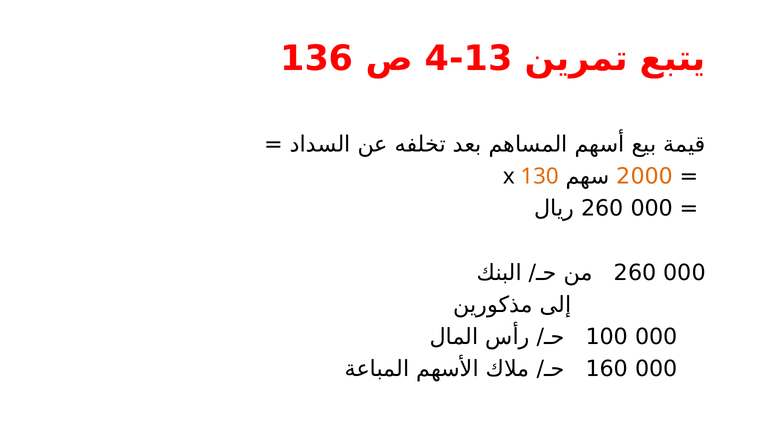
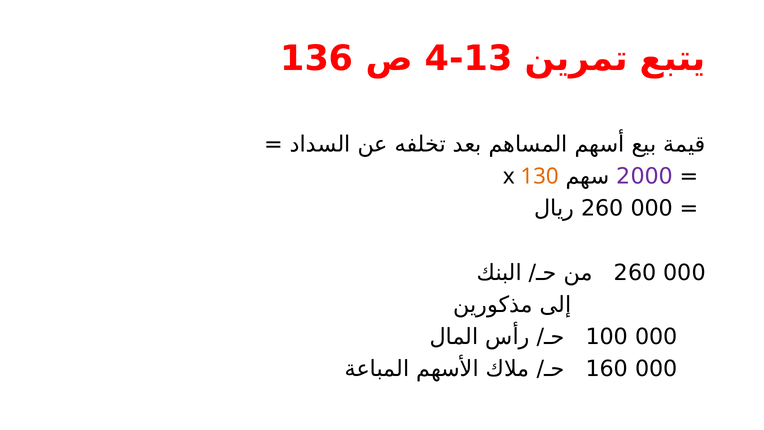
2000 colour: orange -> purple
